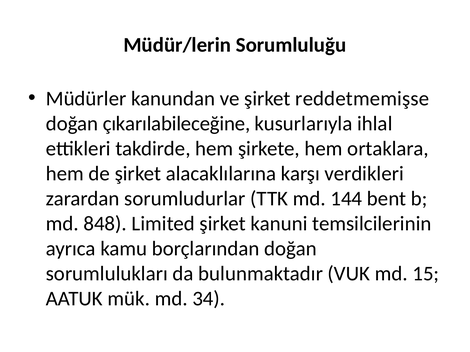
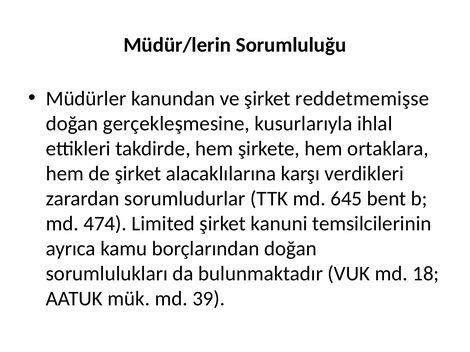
çıkarılabileceğine: çıkarılabileceğine -> gerçekleşmesine
144: 144 -> 645
848: 848 -> 474
15: 15 -> 18
34: 34 -> 39
